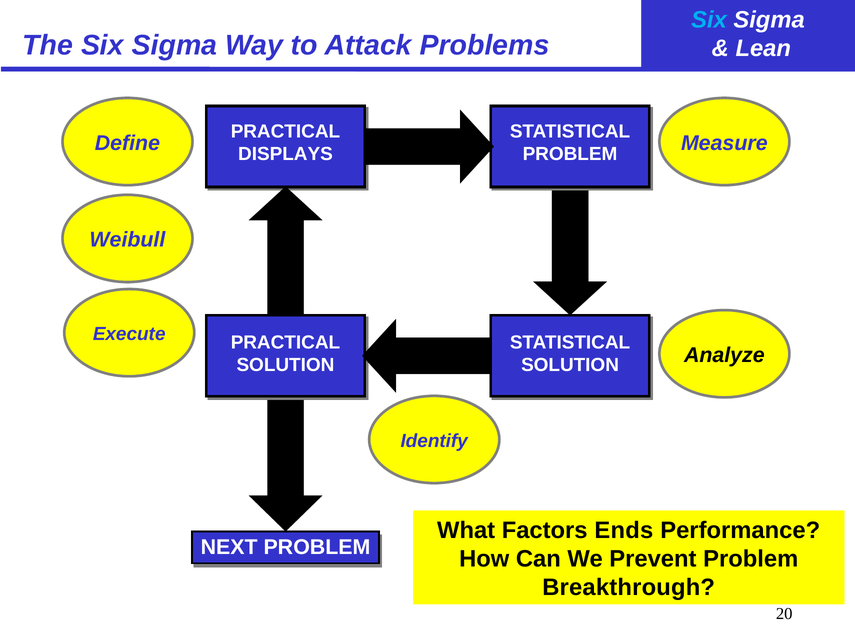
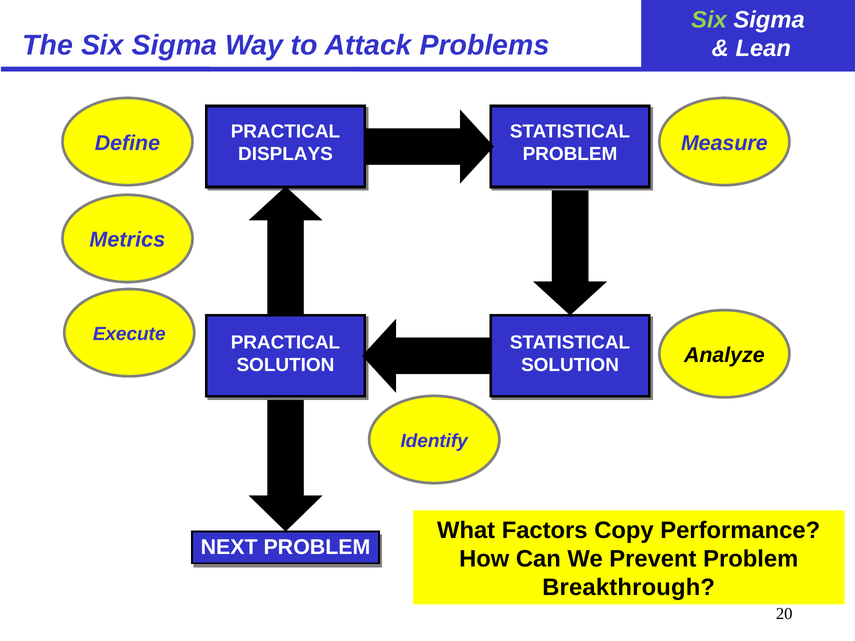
Six at (709, 20) colour: light blue -> light green
Weibull: Weibull -> Metrics
Ends: Ends -> Copy
